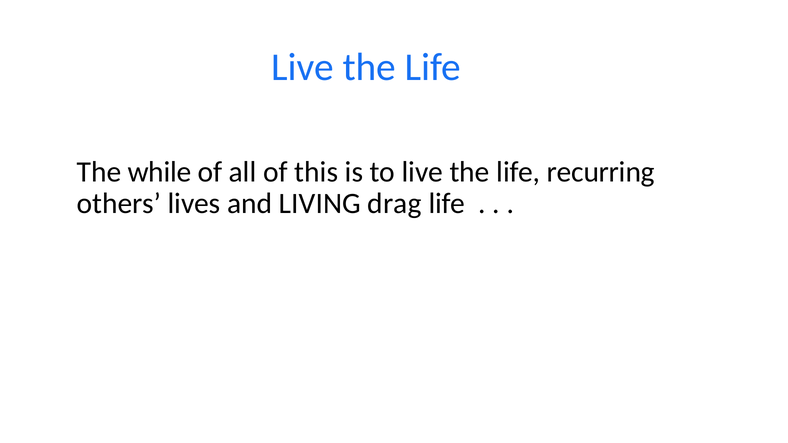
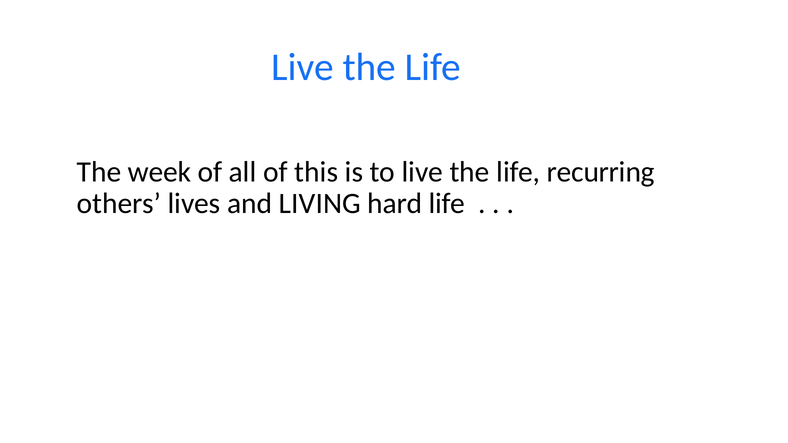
while: while -> week
drag: drag -> hard
